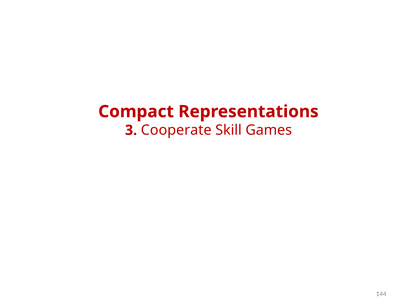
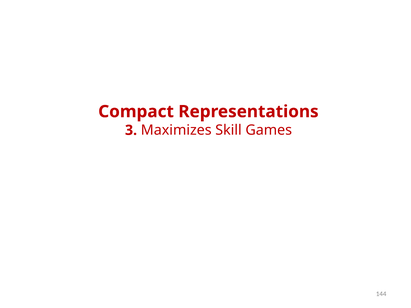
Cooperate: Cooperate -> Maximizes
